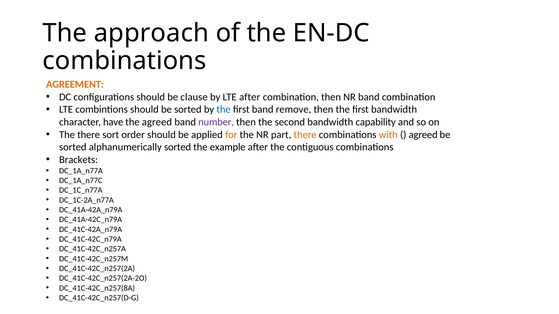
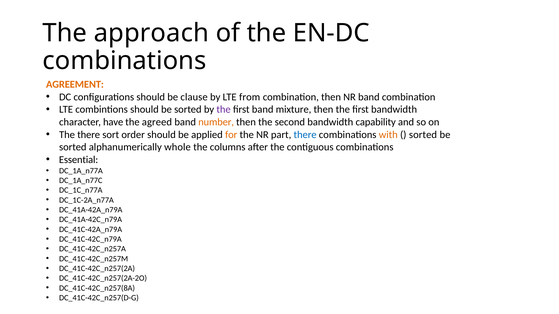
LTE after: after -> from
the at (224, 110) colour: blue -> purple
remove: remove -> mixture
number colour: purple -> orange
there at (305, 135) colour: orange -> blue
agreed at (423, 135): agreed -> sorted
alphanumerically sorted: sorted -> whole
example: example -> columns
Brackets: Brackets -> Essential
